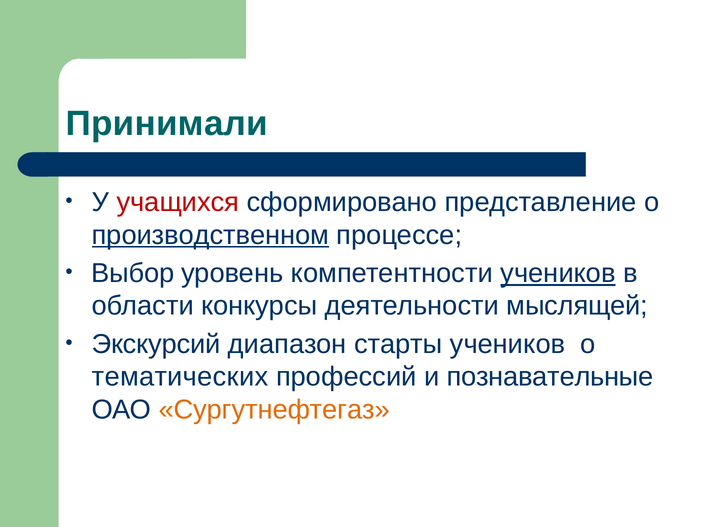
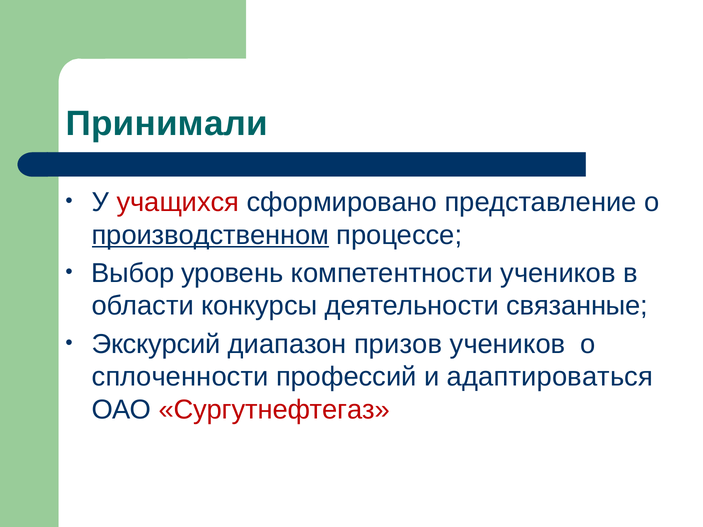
учеников at (558, 273) underline: present -> none
мыслящей: мыслящей -> связанные
старты: старты -> призов
тематических: тематических -> сплоченности
познавательные: познавательные -> адаптироваться
Сургутнефтегаз colour: orange -> red
